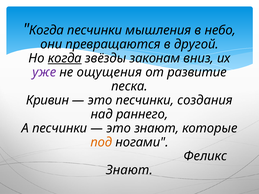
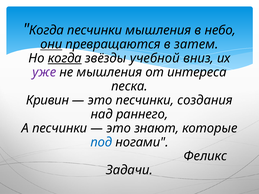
они underline: none -> present
другой: другой -> затем
законам: законам -> учебной
не ощущения: ощущения -> мышления
развитие: развитие -> интереса
под colour: orange -> blue
Знают at (129, 170): Знают -> Задачи
